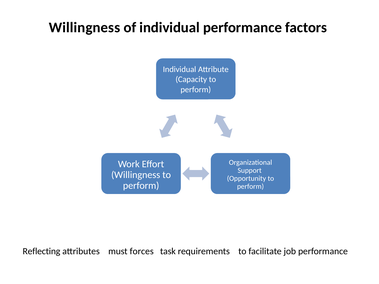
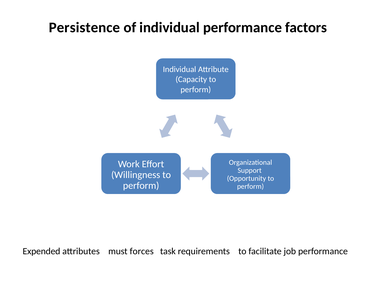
Willingness at (85, 28): Willingness -> Persistence
Reflecting: Reflecting -> Expended
